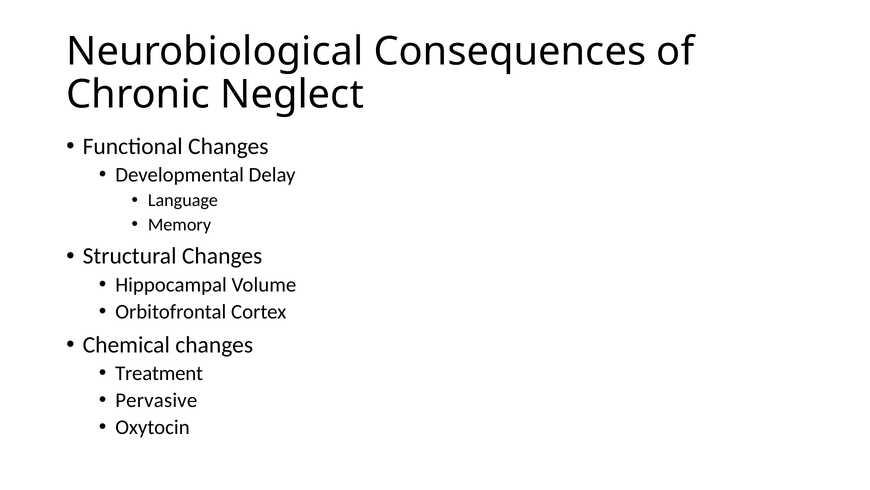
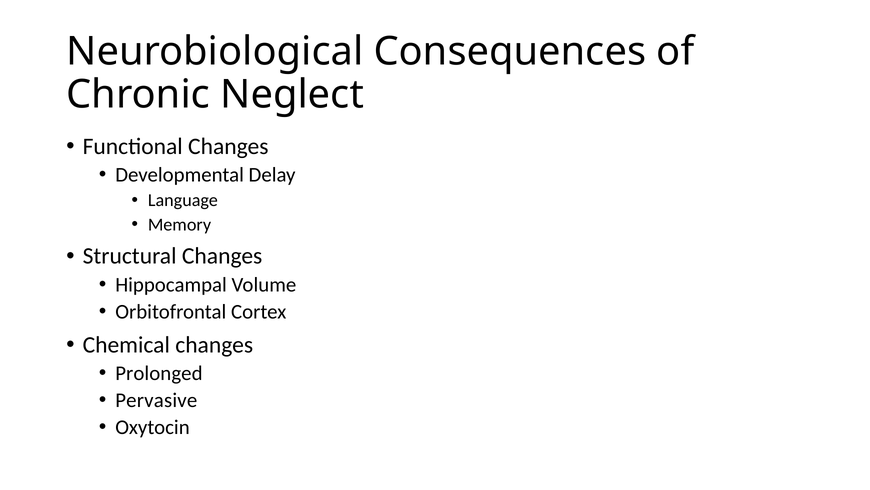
Treatment: Treatment -> Prolonged
